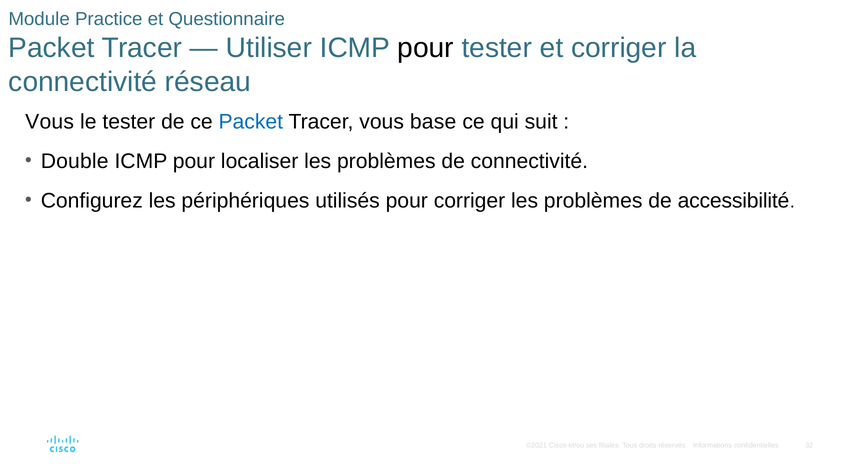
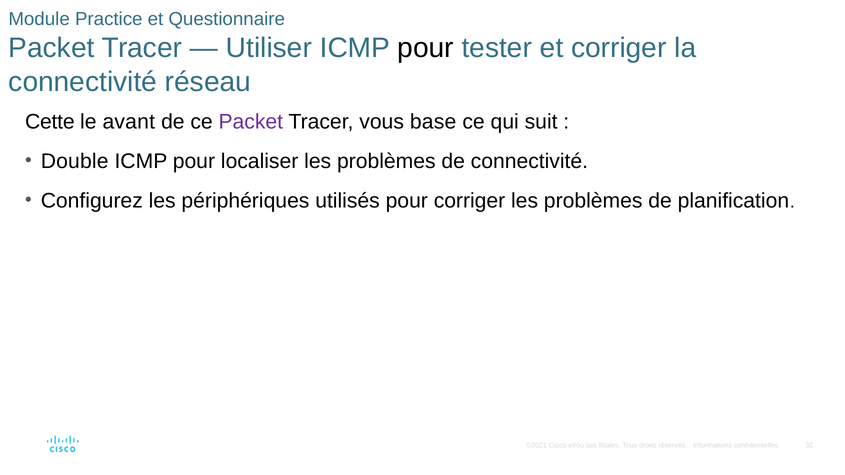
Vous at (50, 122): Vous -> Cette
le tester: tester -> avant
Packet at (251, 122) colour: blue -> purple
accessibilité: accessibilité -> planification
